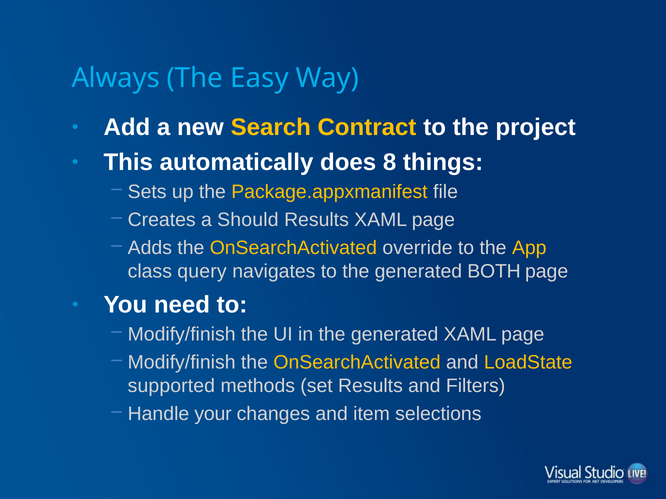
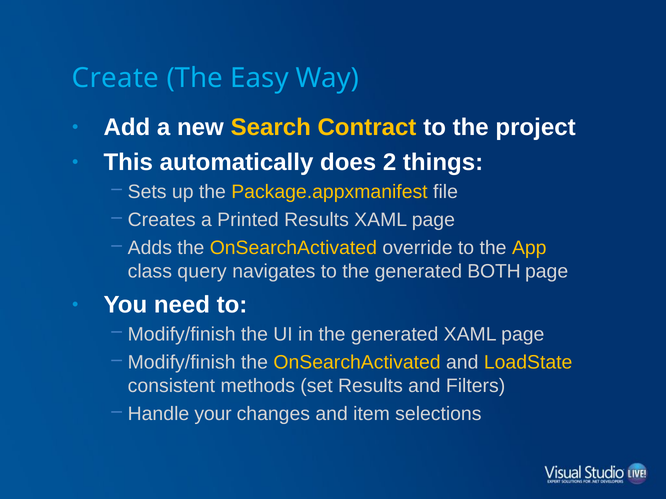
Always: Always -> Create
8: 8 -> 2
Should: Should -> Printed
supported: supported -> consistent
